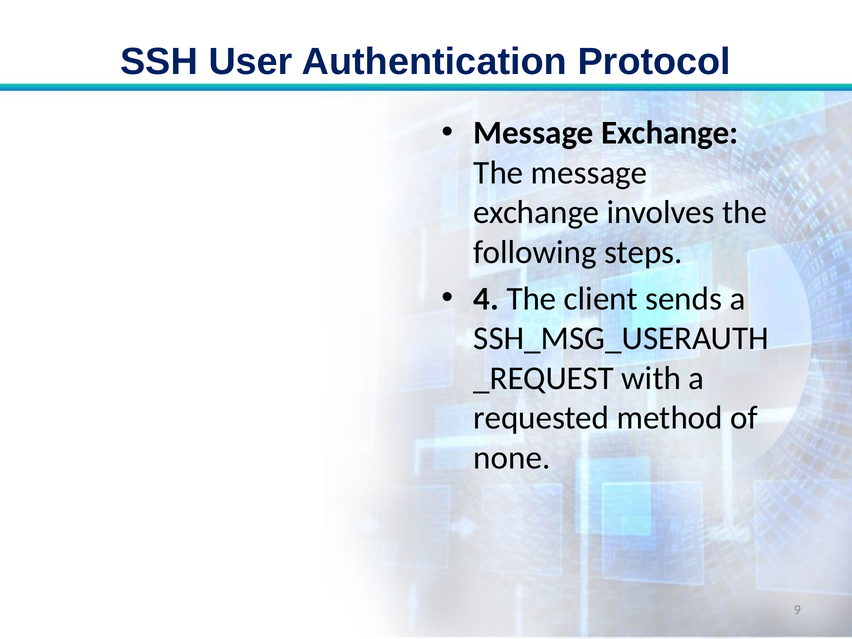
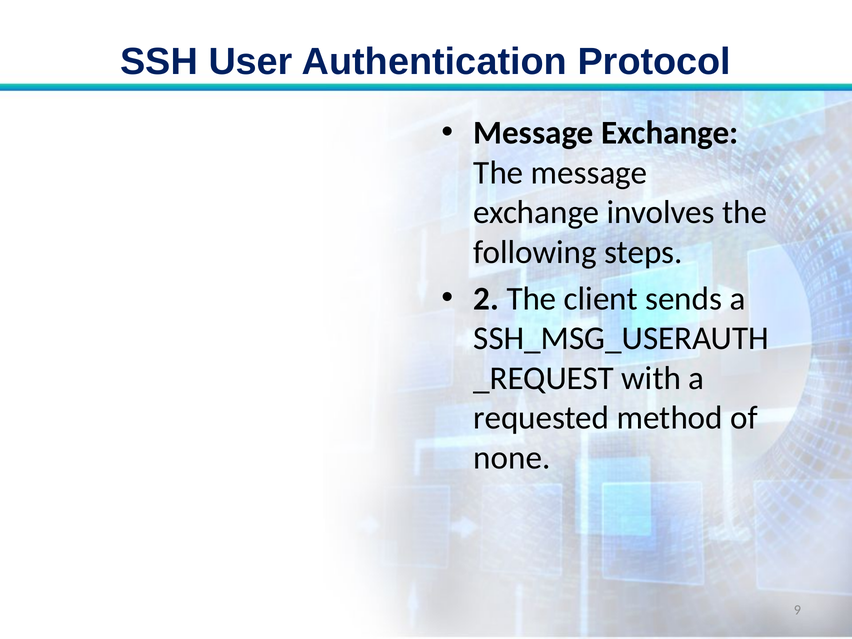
4: 4 -> 2
